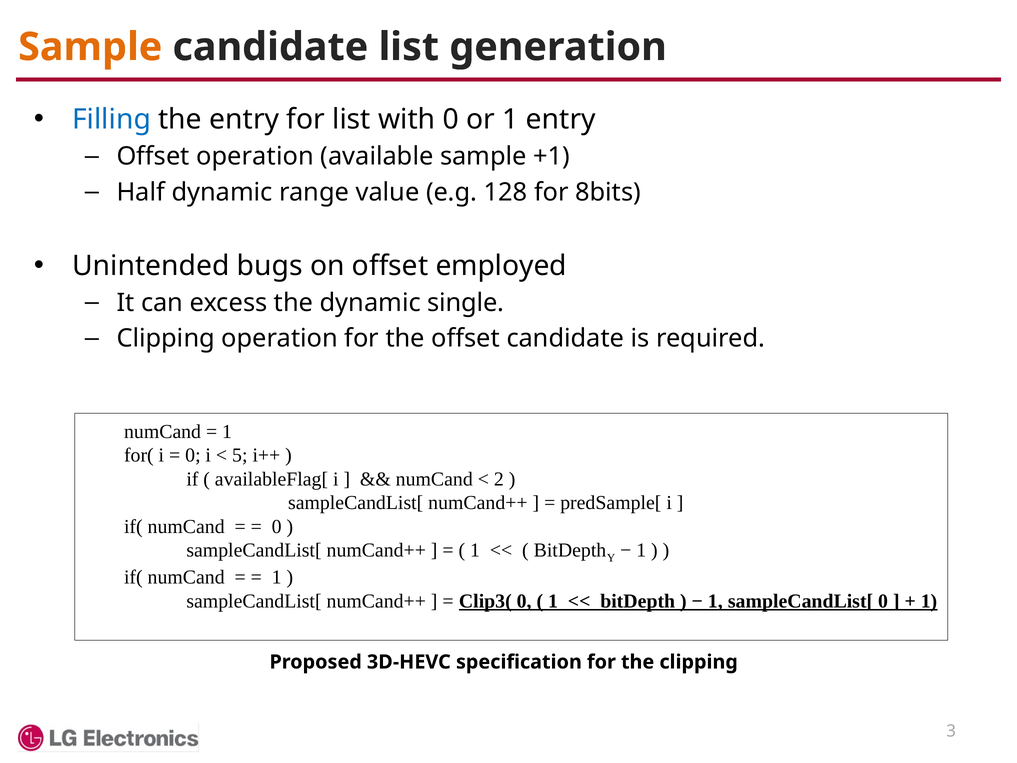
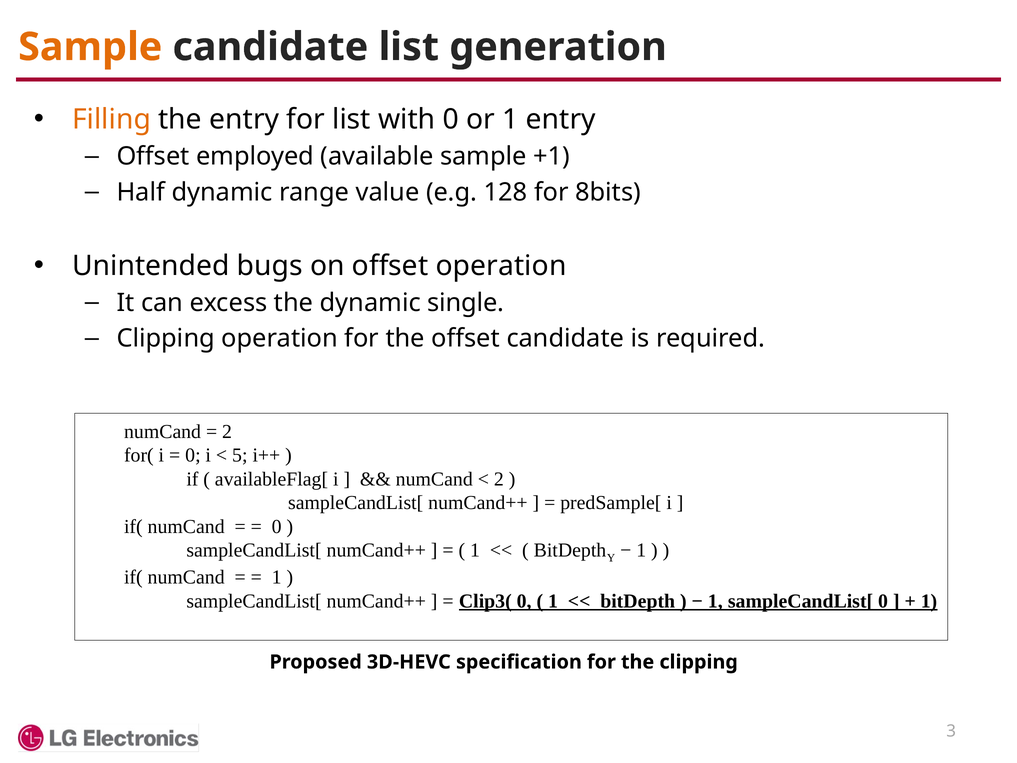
Filling colour: blue -> orange
Offset operation: operation -> employed
offset employed: employed -> operation
1 at (227, 431): 1 -> 2
